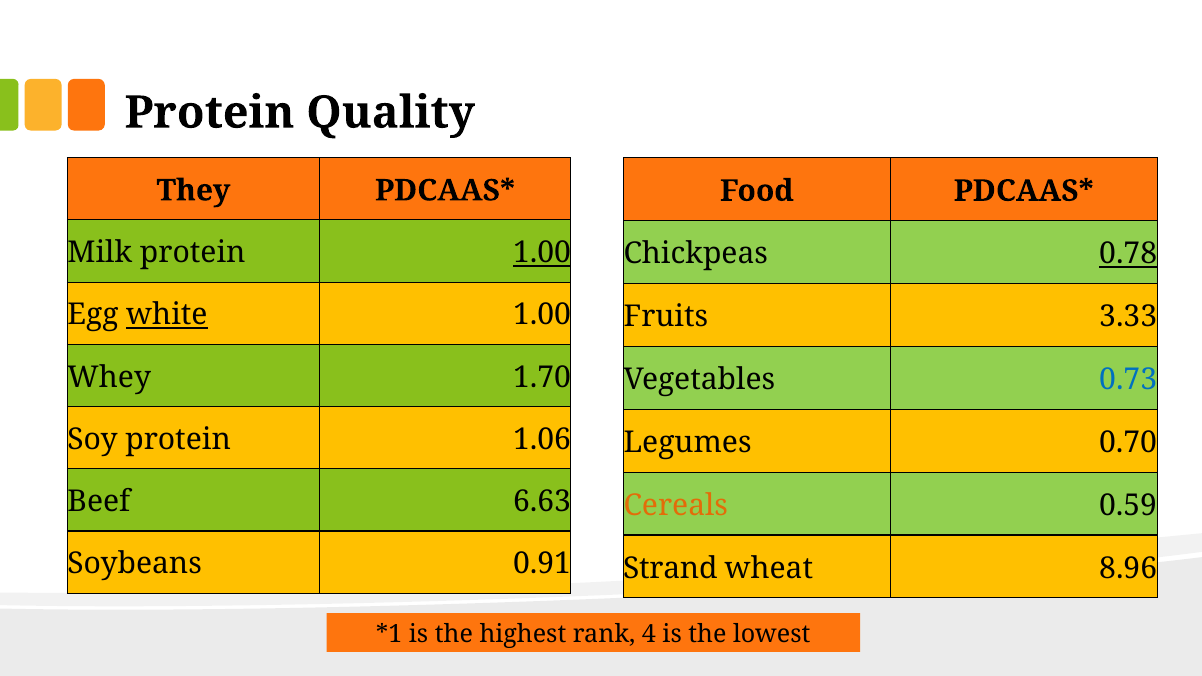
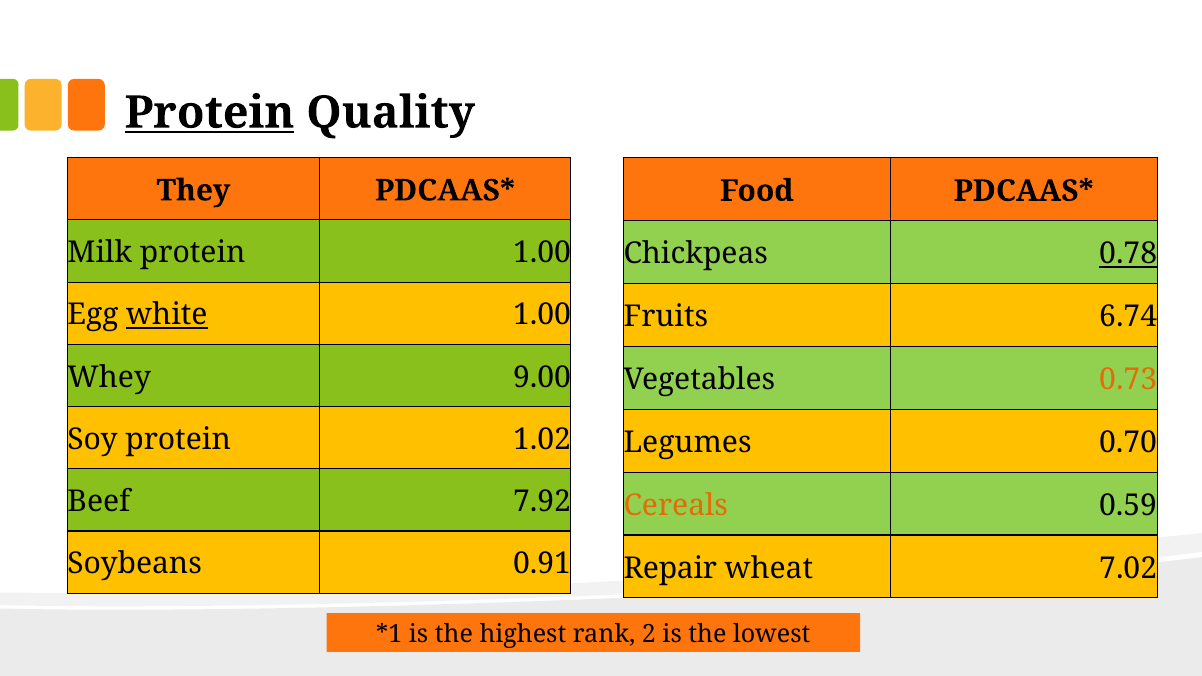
Protein at (210, 113) underline: none -> present
1.00 at (542, 253) underline: present -> none
3.33: 3.33 -> 6.74
1.70: 1.70 -> 9.00
0.73 colour: blue -> orange
1.06: 1.06 -> 1.02
6.63: 6.63 -> 7.92
Strand: Strand -> Repair
8.96: 8.96 -> 7.02
4: 4 -> 2
